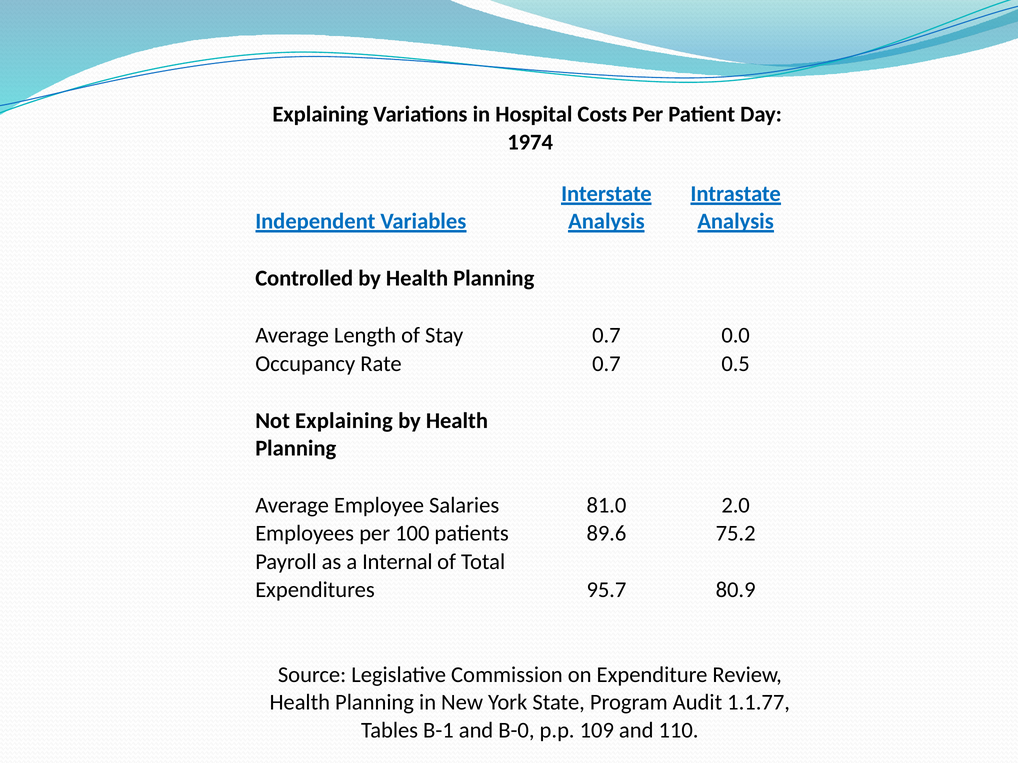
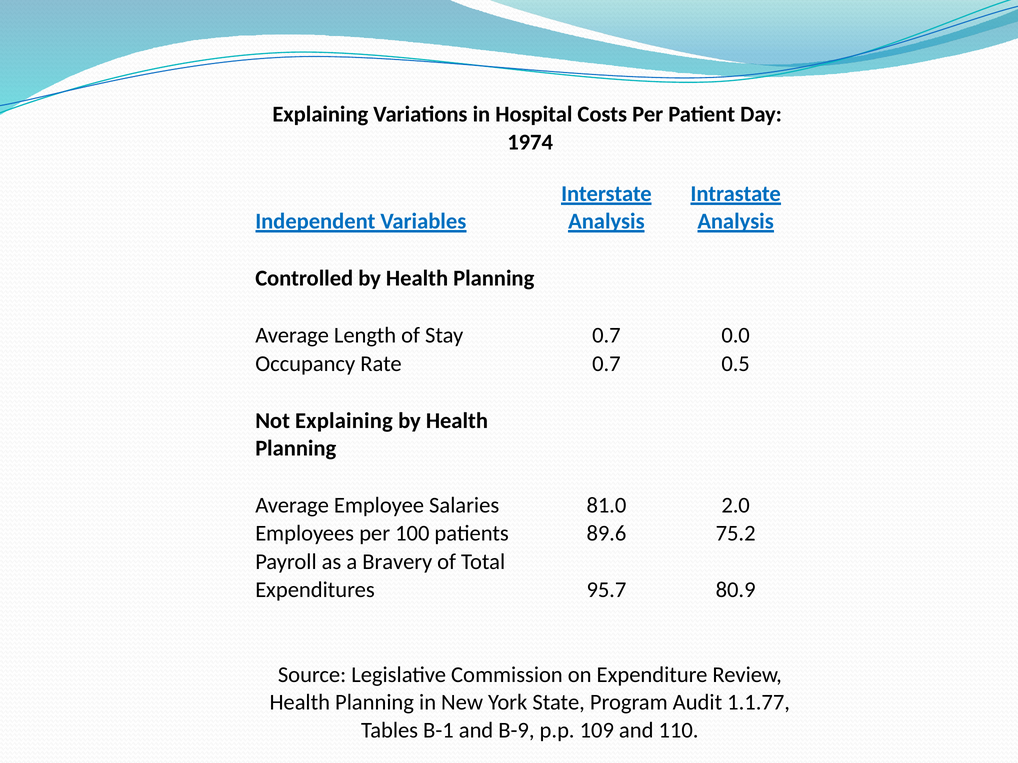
Internal: Internal -> Bravery
B-0: B-0 -> B-9
